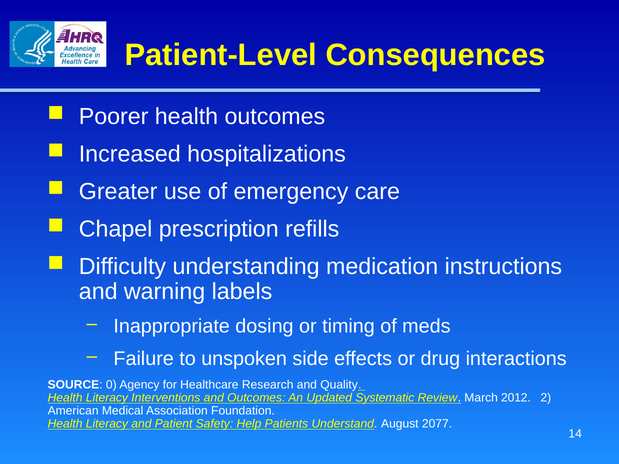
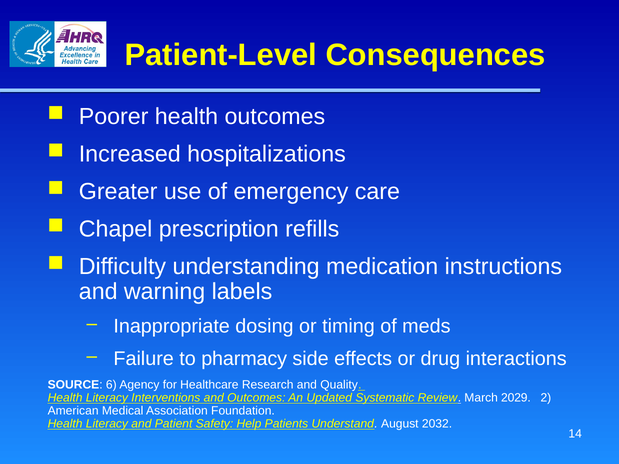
unspoken: unspoken -> pharmacy
0: 0 -> 6
2012: 2012 -> 2029
2077: 2077 -> 2032
